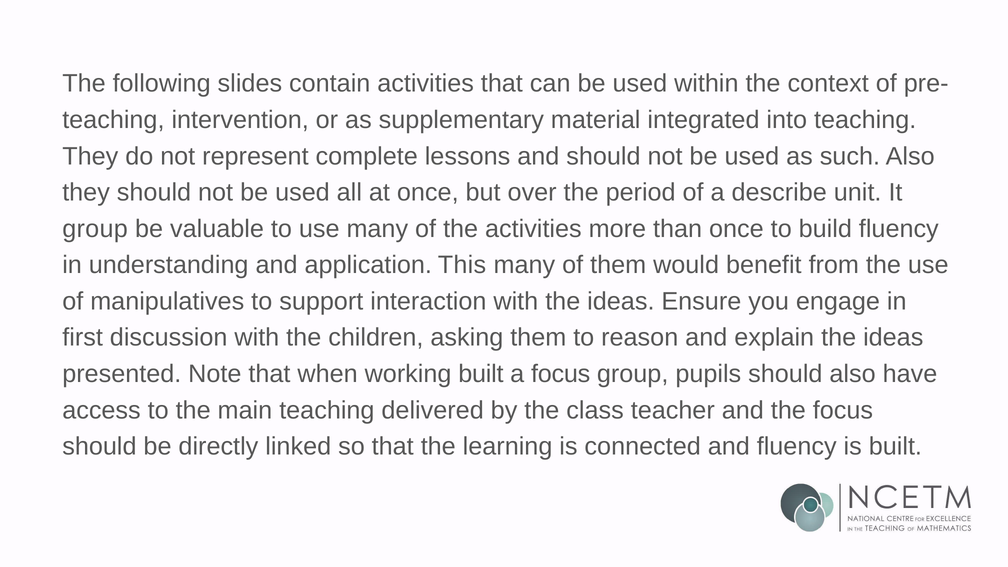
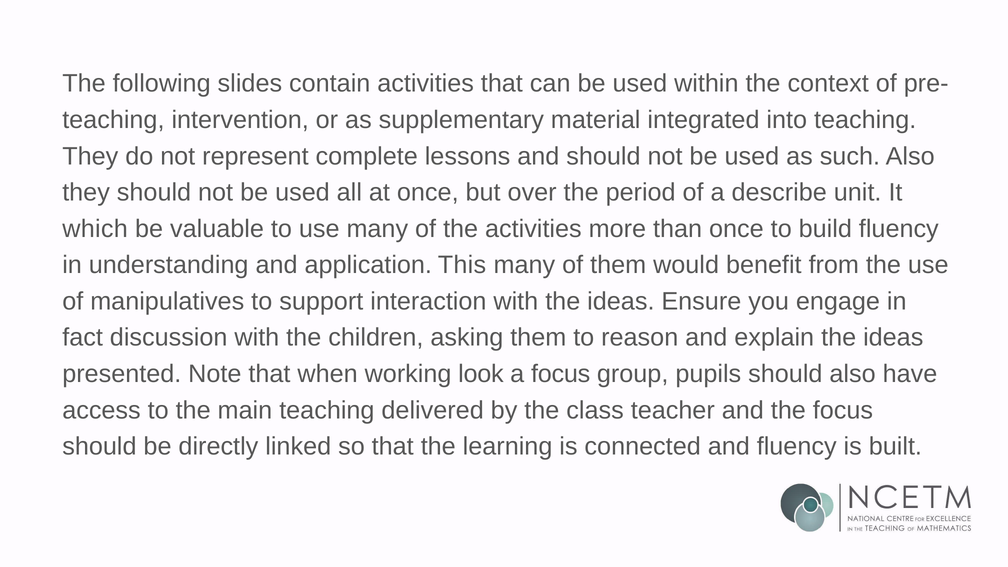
group at (95, 229): group -> which
first: first -> fact
working built: built -> look
